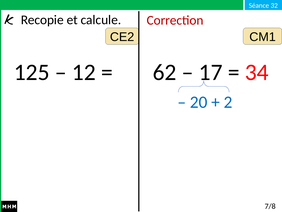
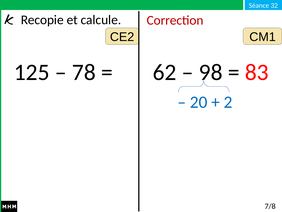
12: 12 -> 78
17: 17 -> 98
34: 34 -> 83
